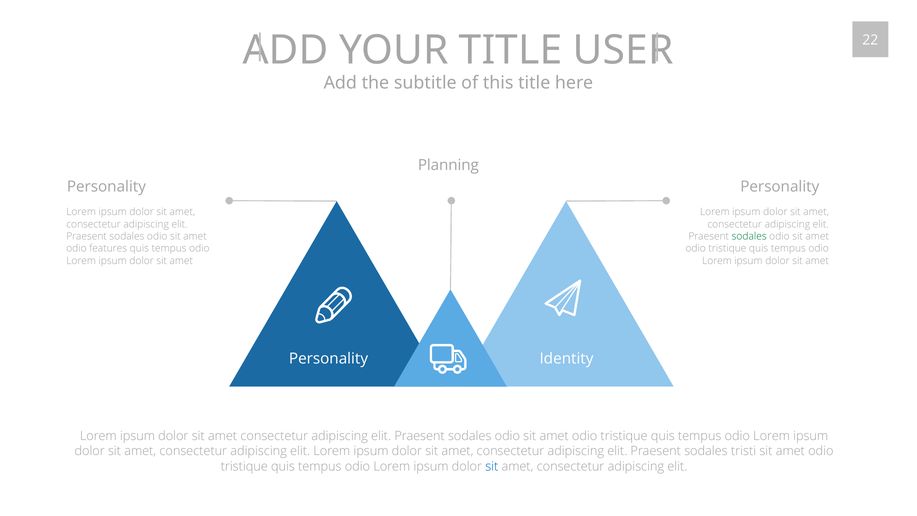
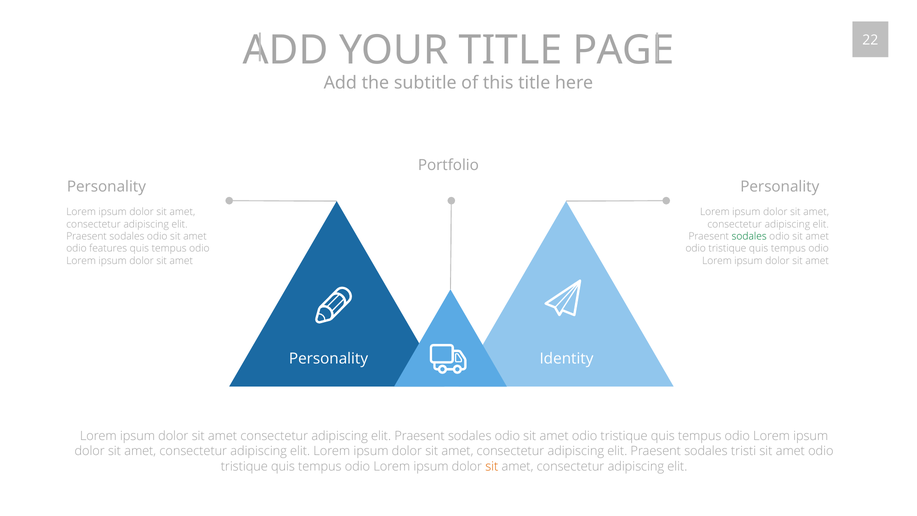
USER: USER -> PAGE
Planning: Planning -> Portfolio
sit at (492, 466) colour: blue -> orange
